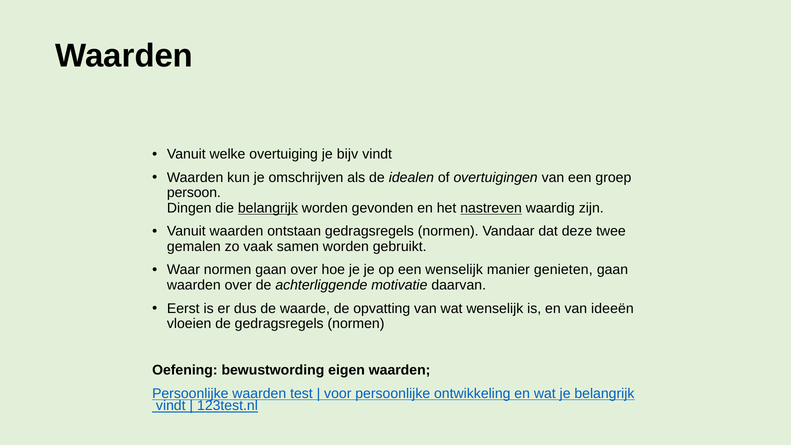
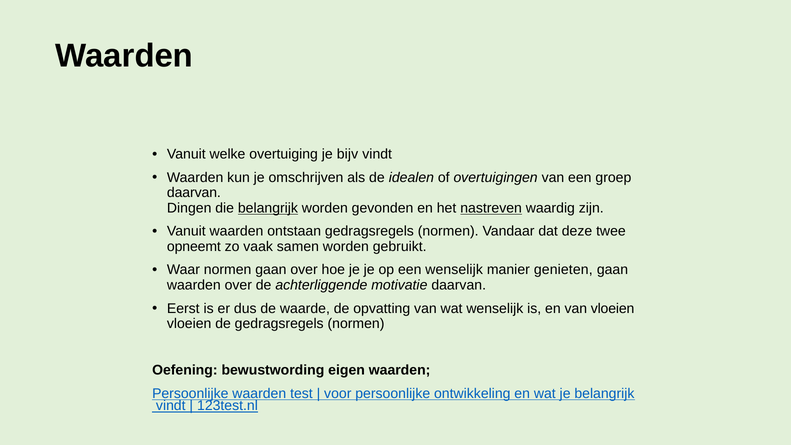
persoon at (194, 193): persoon -> daarvan
gemalen: gemalen -> opneemt
van ideeën: ideeën -> vloeien
